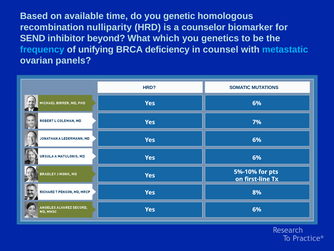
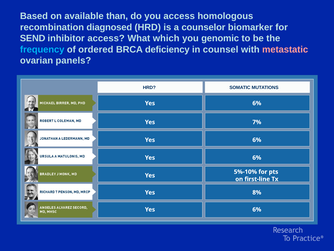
time: time -> than
you genetic: genetic -> access
nulliparity: nulliparity -> diagnosed
inhibitor beyond: beyond -> access
genetics: genetics -> genomic
unifying: unifying -> ordered
metastatic colour: light blue -> pink
